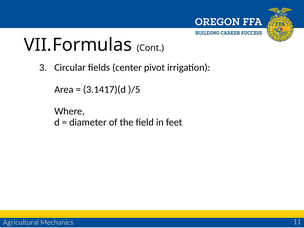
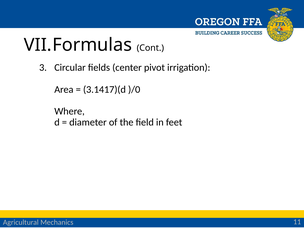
)/5: )/5 -> )/0
